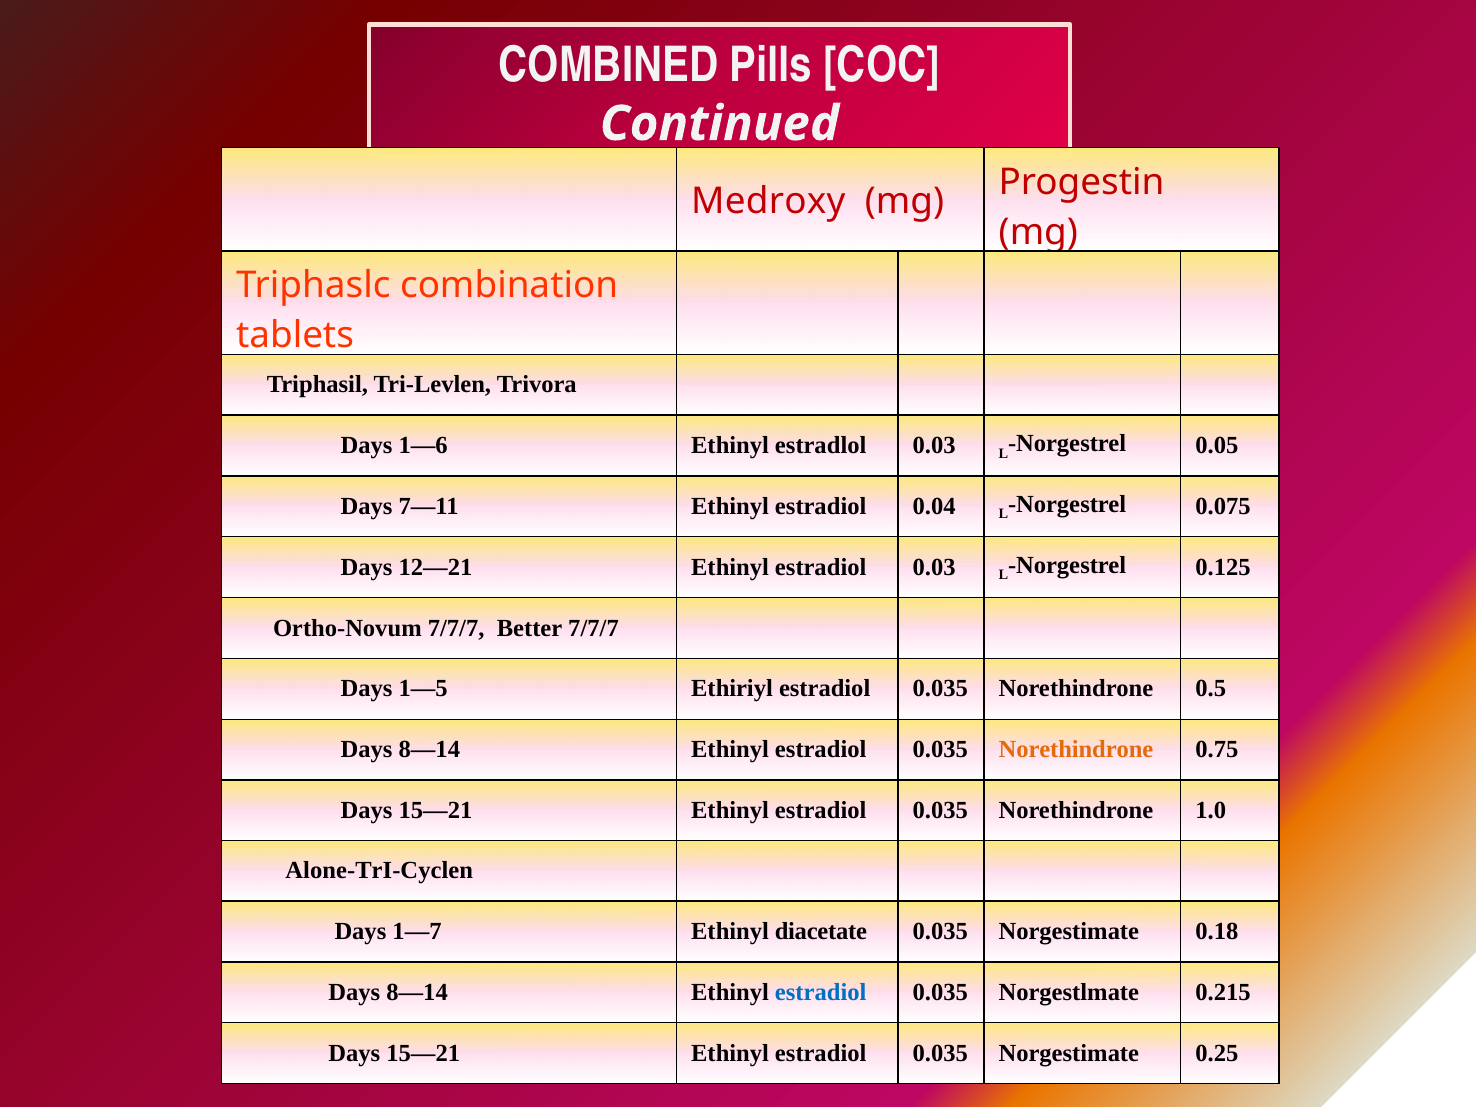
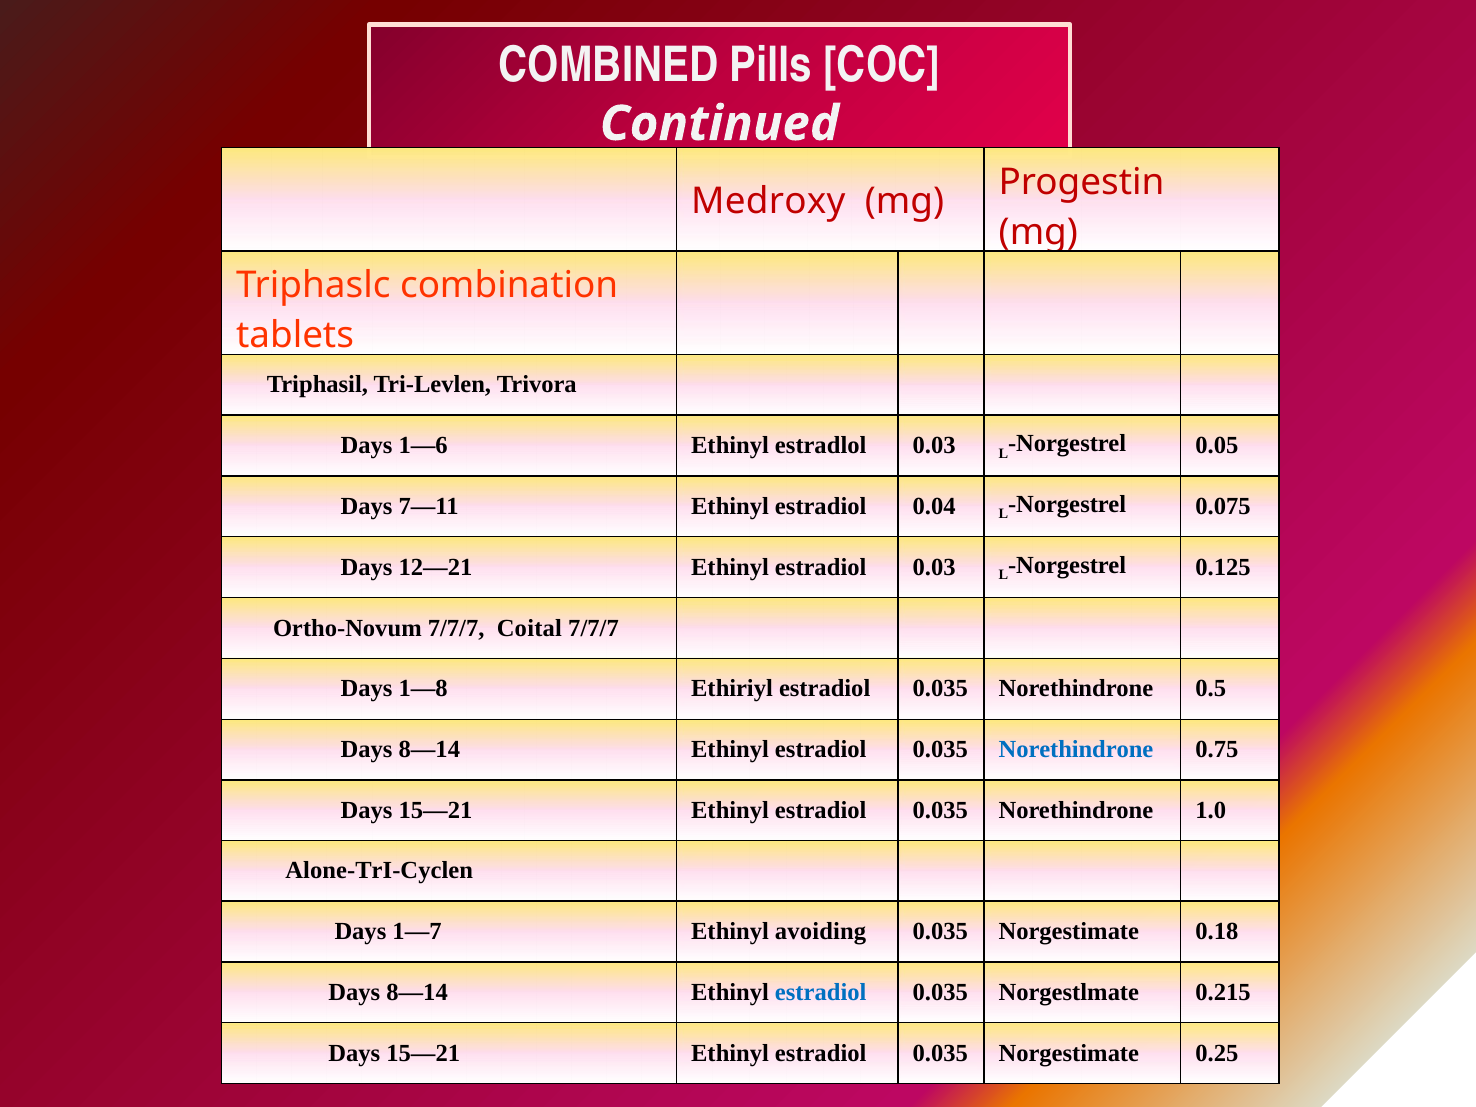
Better: Better -> Coital
1—5: 1—5 -> 1—8
Norethindrone at (1076, 750) colour: orange -> blue
diacetate: diacetate -> avoiding
